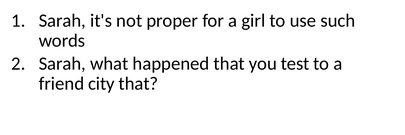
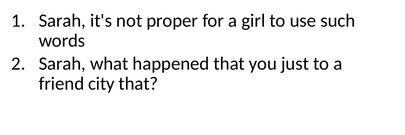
test: test -> just
